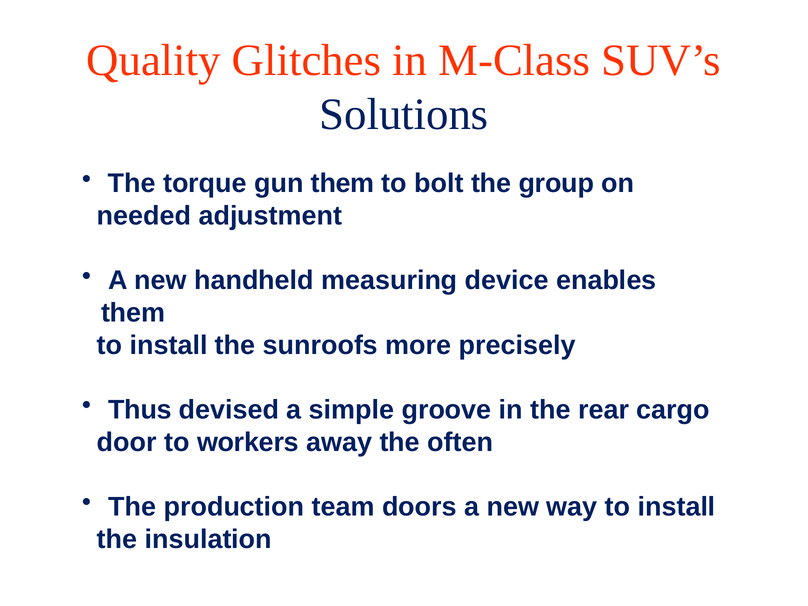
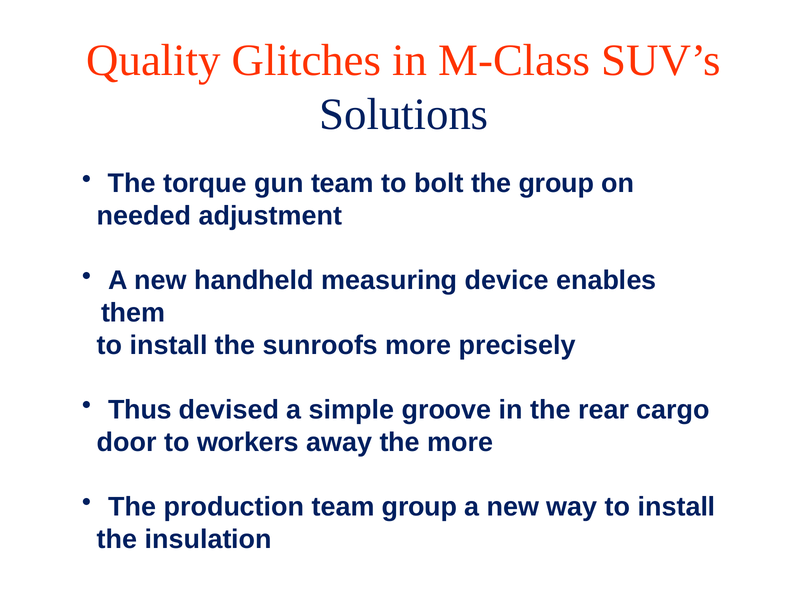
gun them: them -> team
the often: often -> more
team doors: doors -> group
